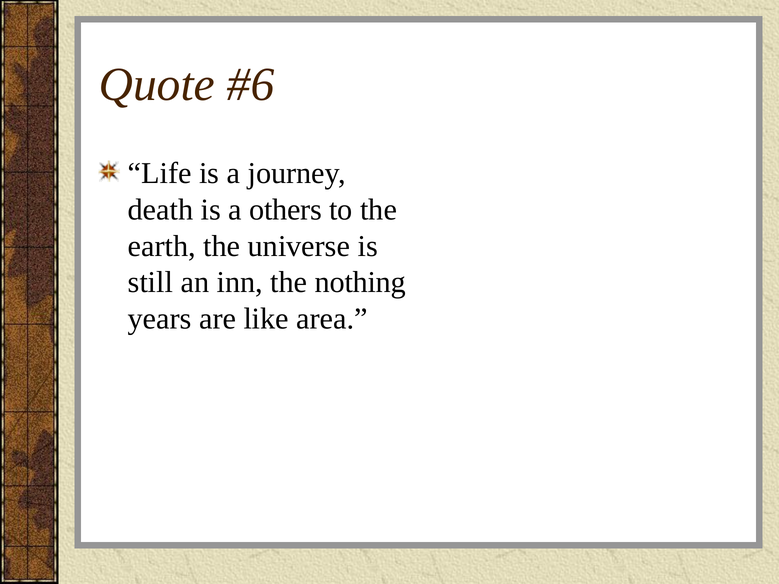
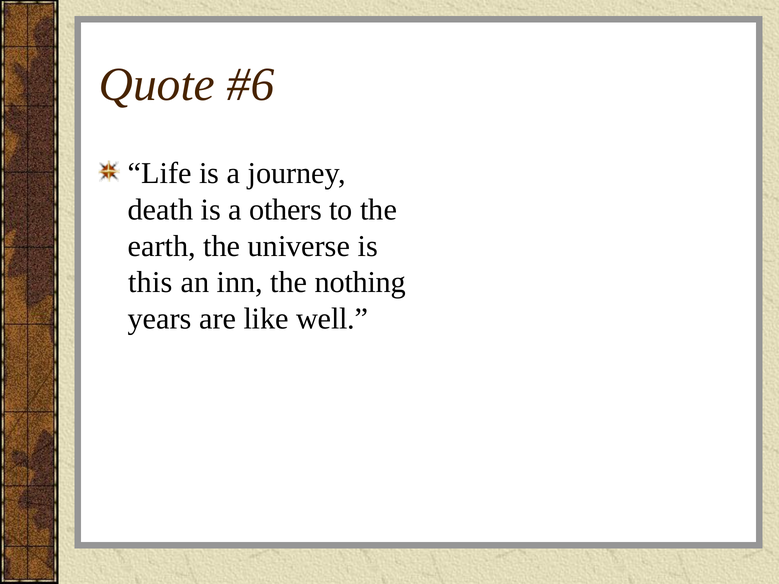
still: still -> this
area: area -> well
